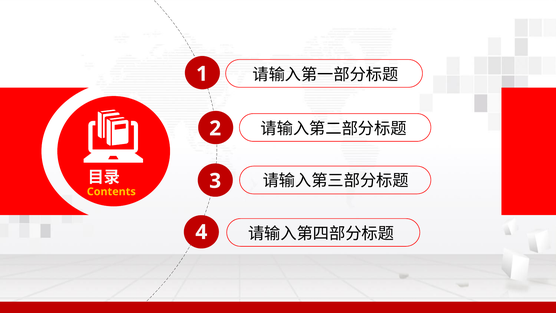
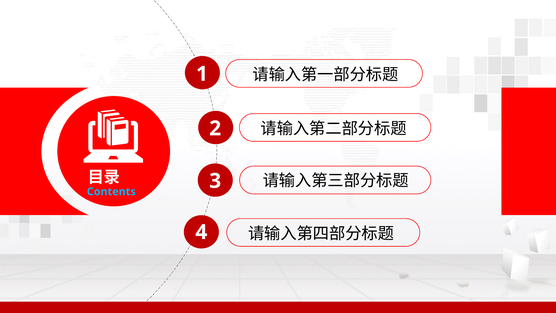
Contents colour: yellow -> light blue
